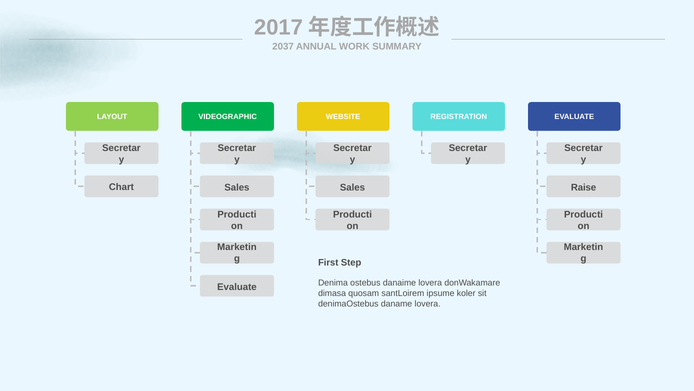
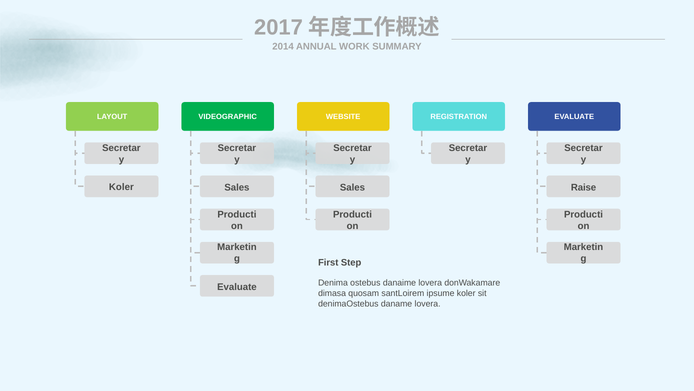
2037: 2037 -> 2014
Chart at (121, 187): Chart -> Koler
